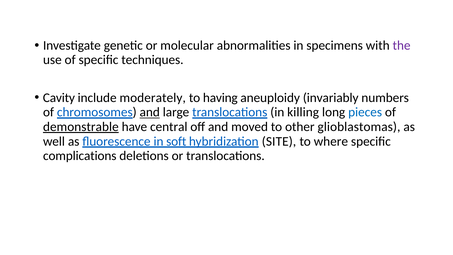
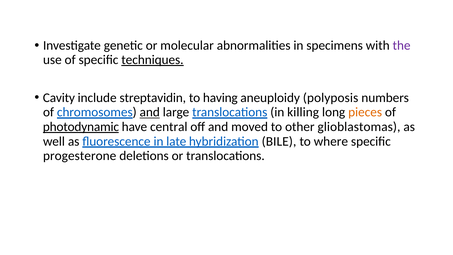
techniques underline: none -> present
moderately: moderately -> streptavidin
invariably: invariably -> polyposis
pieces colour: blue -> orange
demonstrable: demonstrable -> photodynamic
soft: soft -> late
SITE: SITE -> BILE
complications: complications -> progesterone
